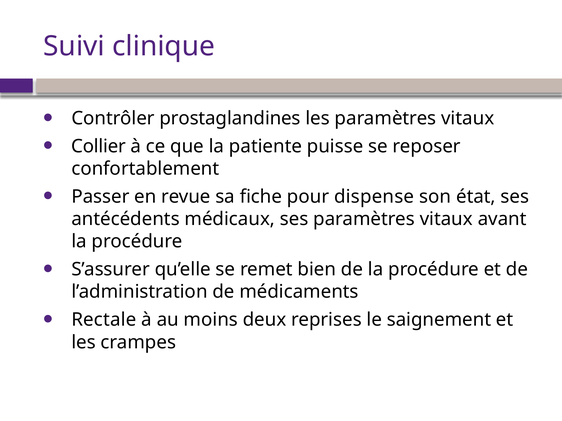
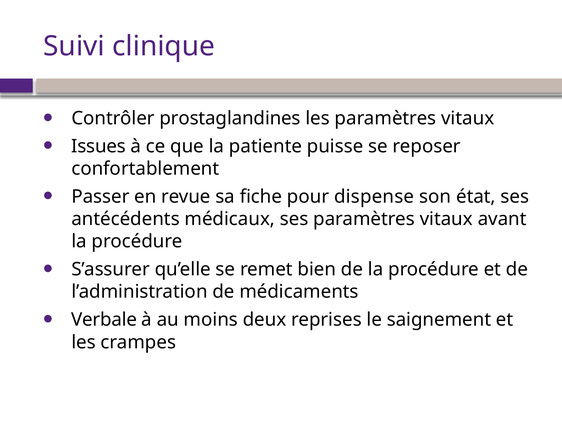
Collier: Collier -> Issues
Rectale: Rectale -> Verbale
